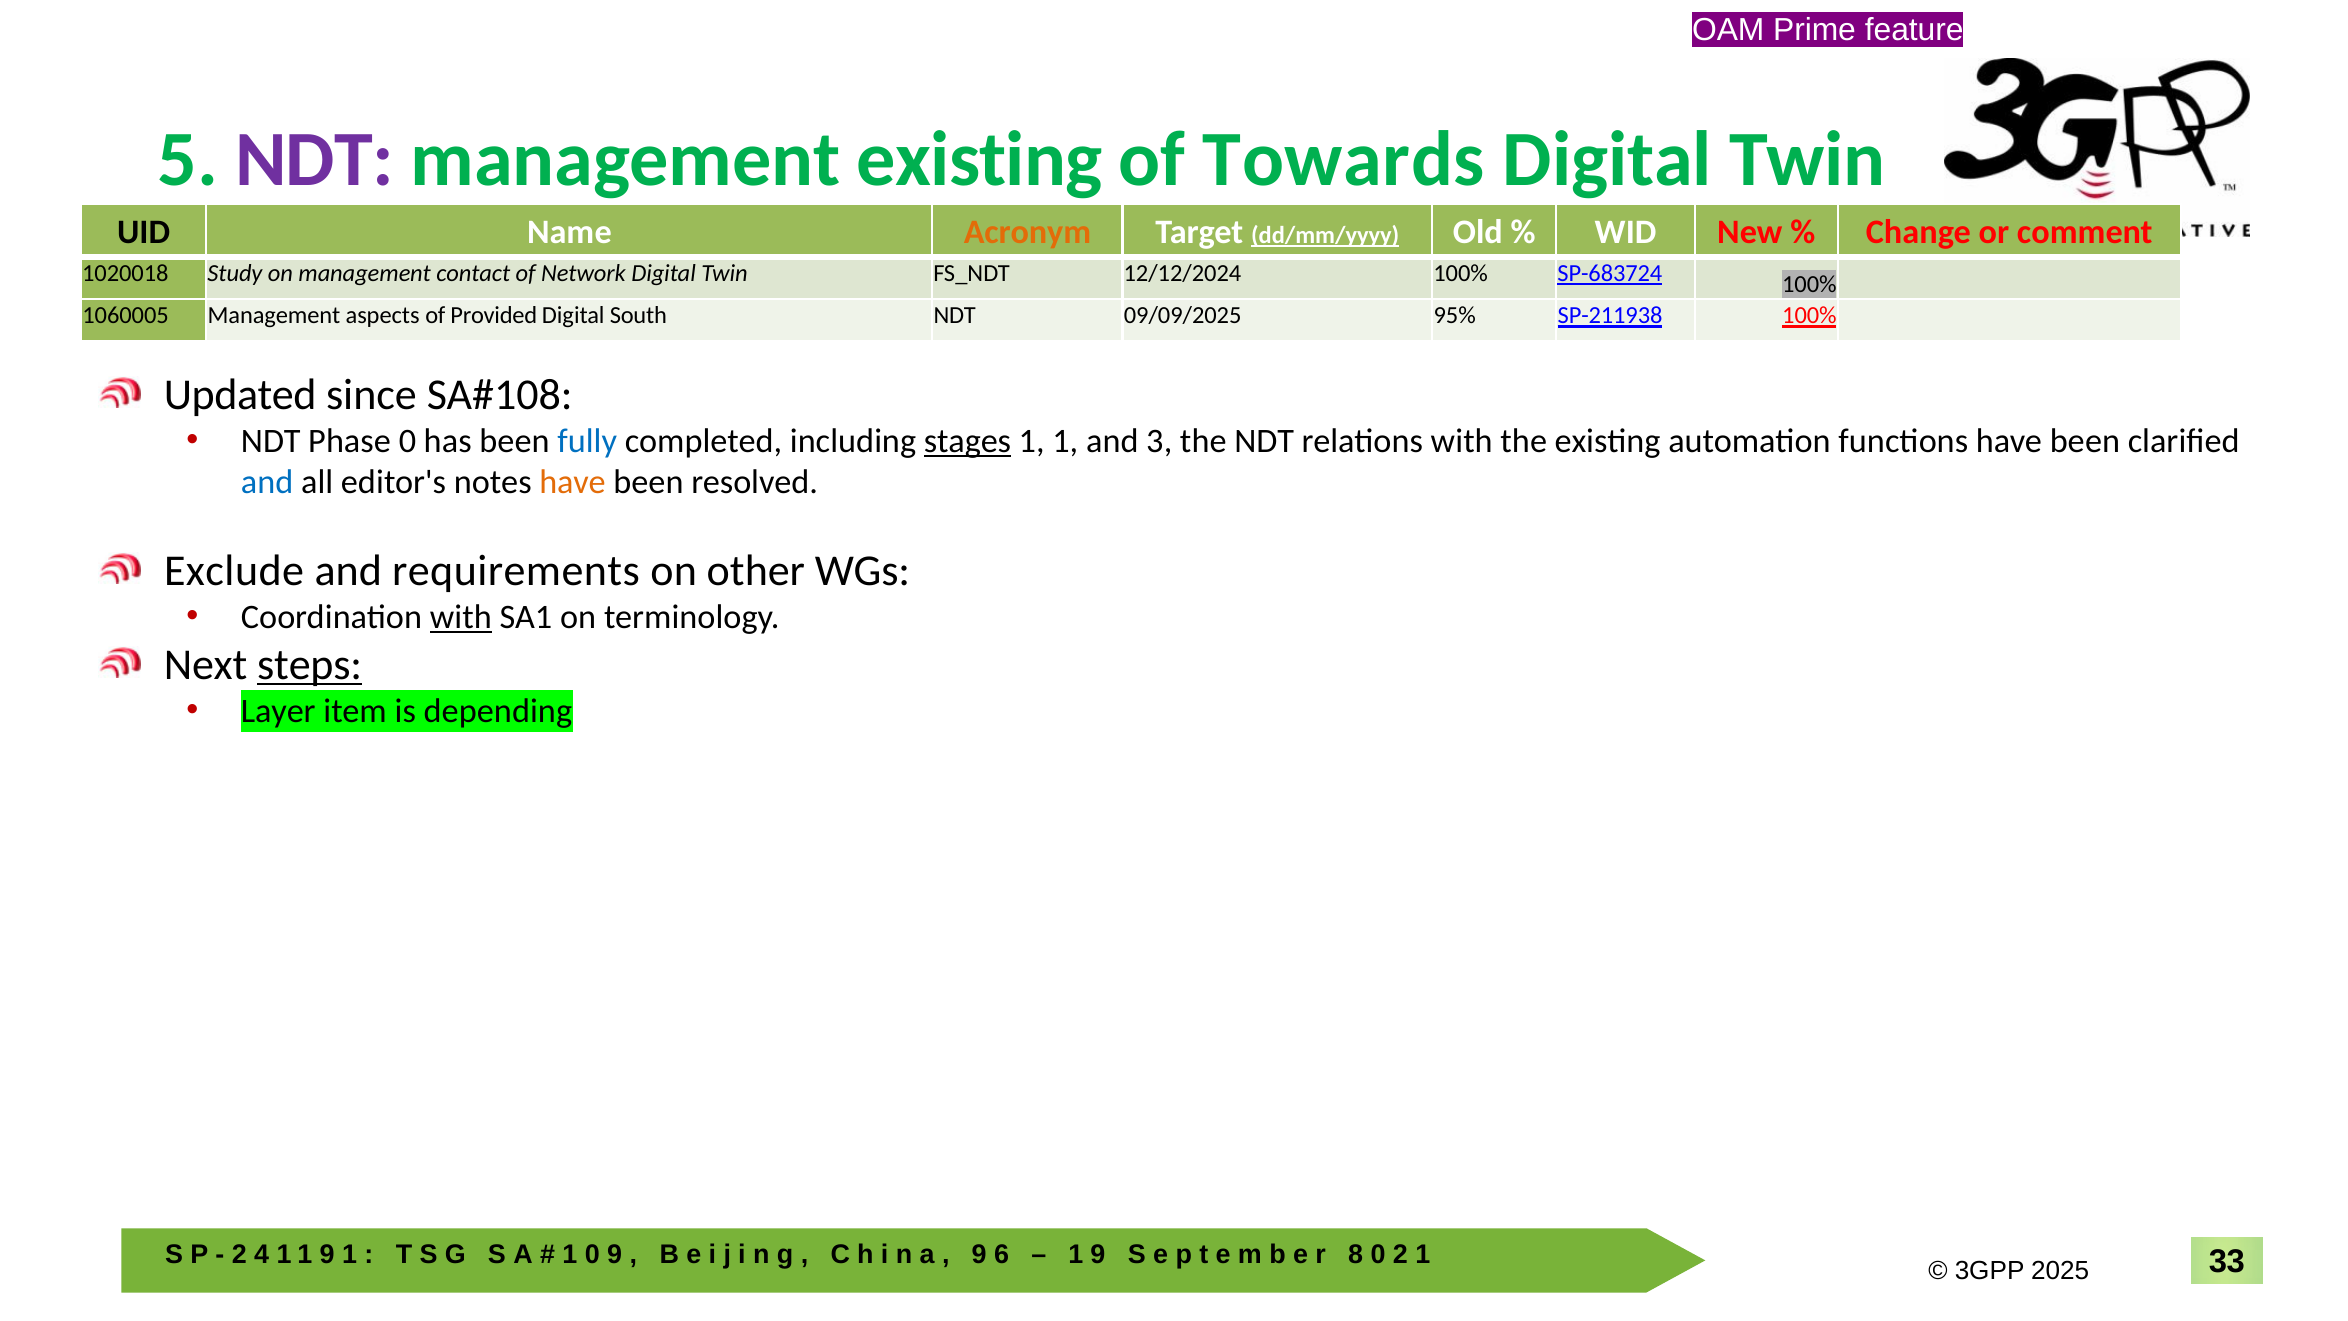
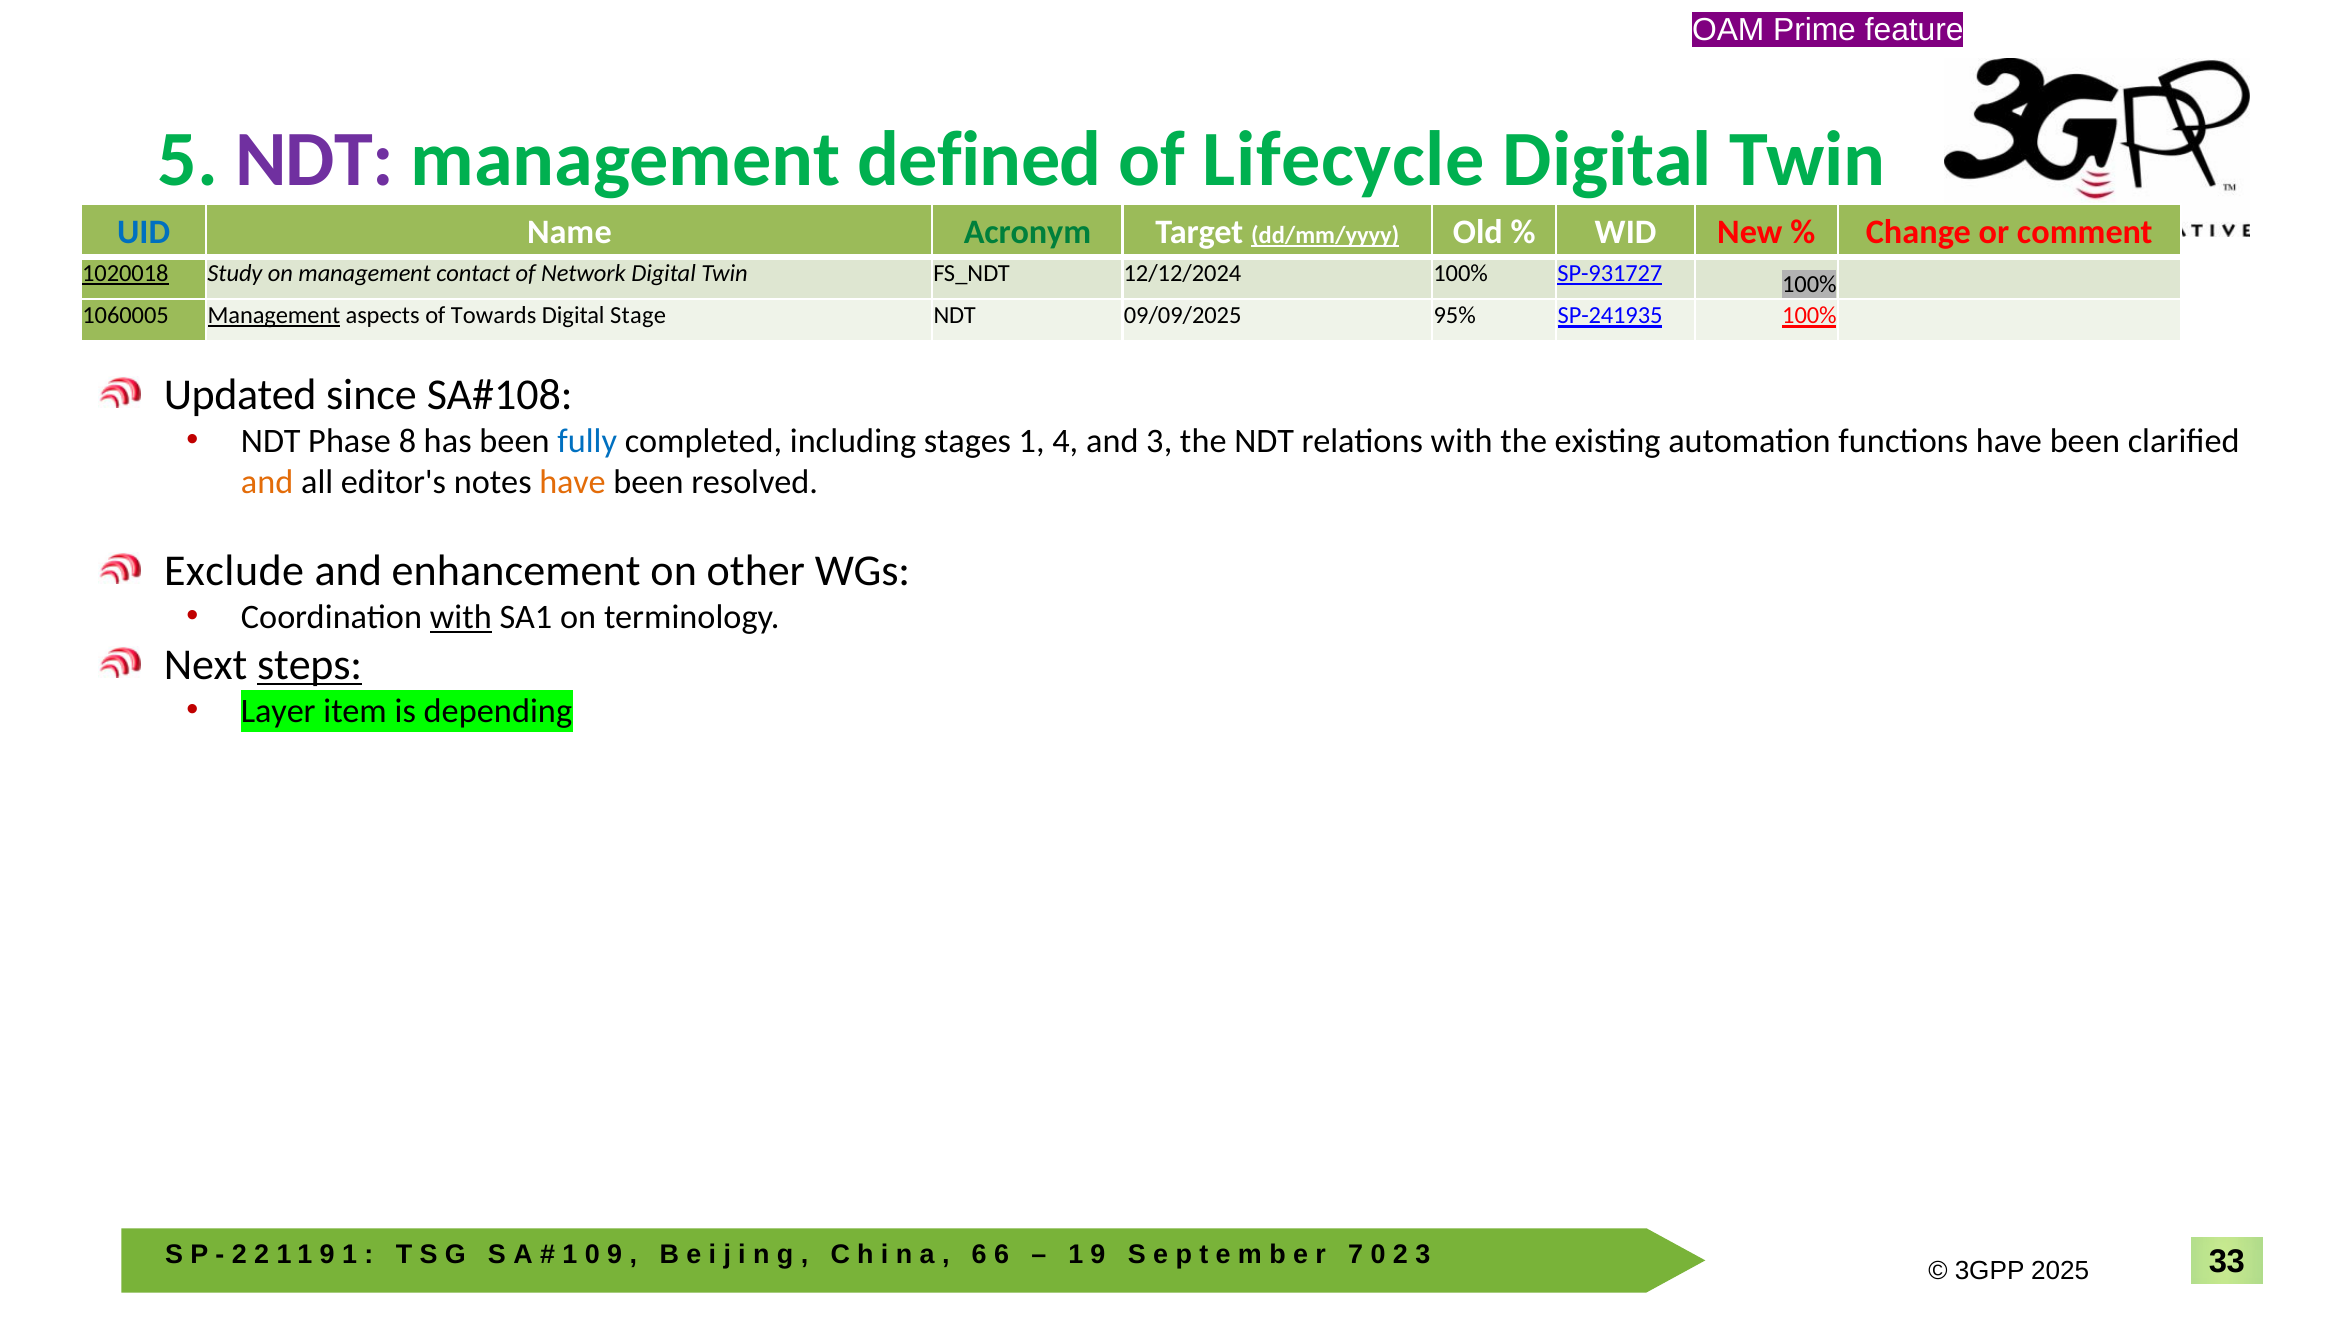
management existing: existing -> defined
Towards: Towards -> Lifecycle
UID colour: black -> blue
Acronym colour: orange -> green
1020018 underline: none -> present
SP-683724: SP-683724 -> SP-931727
Management at (274, 316) underline: none -> present
Provided: Provided -> Towards
South: South -> Stage
SP-211938: SP-211938 -> SP-241935
Phase 0: 0 -> 8
stages underline: present -> none
1 1: 1 -> 4
and at (267, 482) colour: blue -> orange
requirements: requirements -> enhancement
2 4: 4 -> 2
9 at (979, 1254): 9 -> 6
8: 8 -> 7
2 1: 1 -> 3
